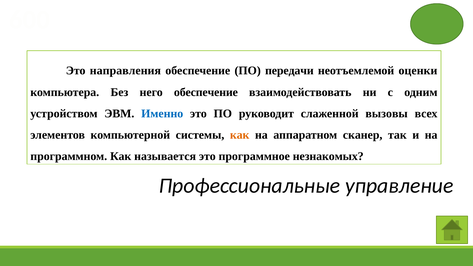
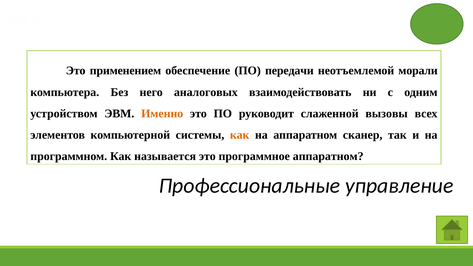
направления: направления -> применением
оценки: оценки -> морали
него обеспечение: обеспечение -> аналоговых
Именно colour: blue -> orange
программное незнакомых: незнакомых -> аппаратном
